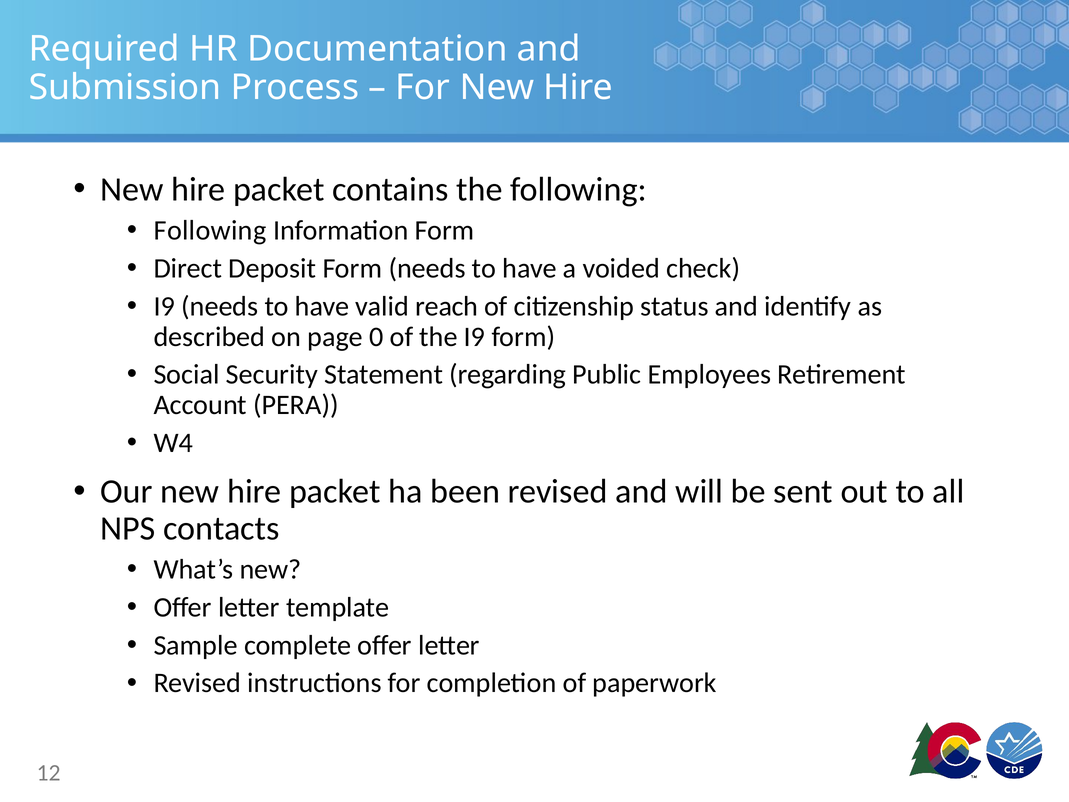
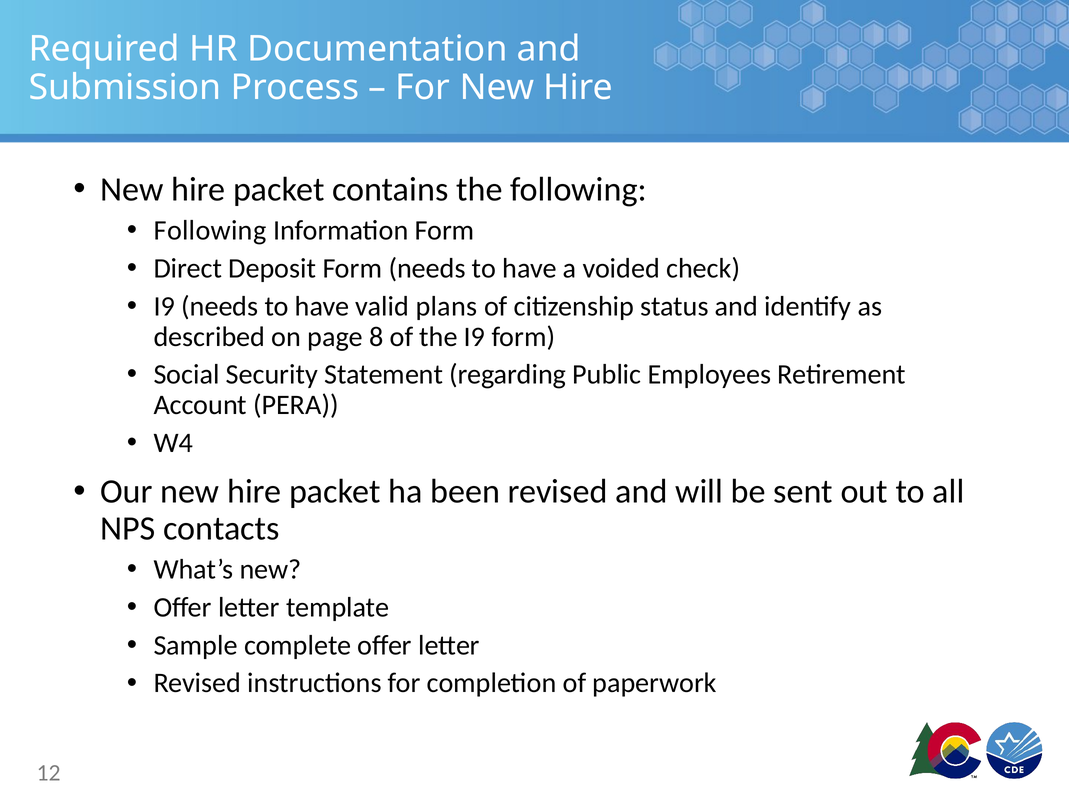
reach: reach -> plans
0: 0 -> 8
